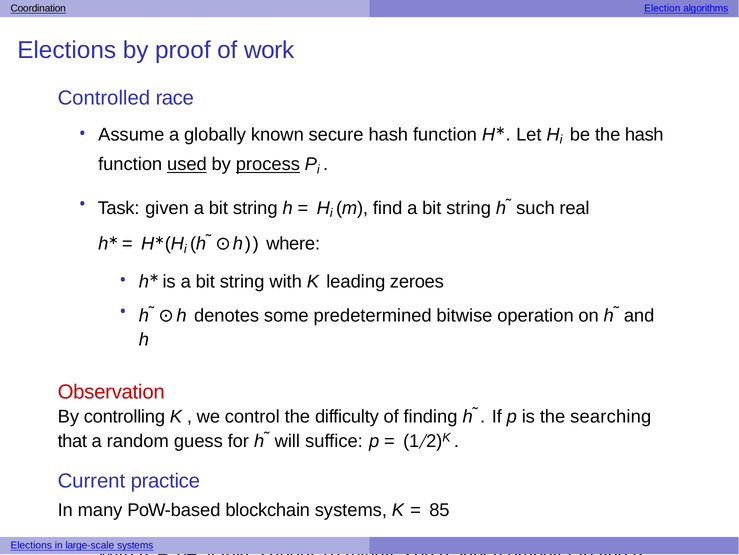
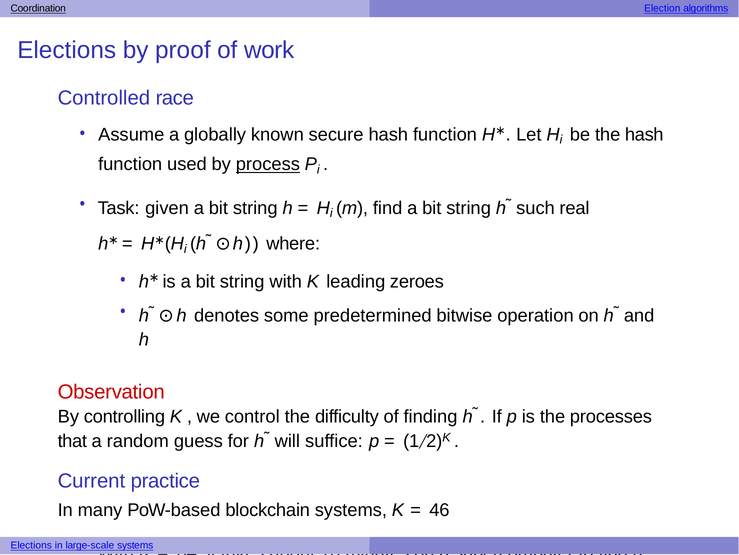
used underline: present -> none
searching: searching -> processes
85: 85 -> 46
